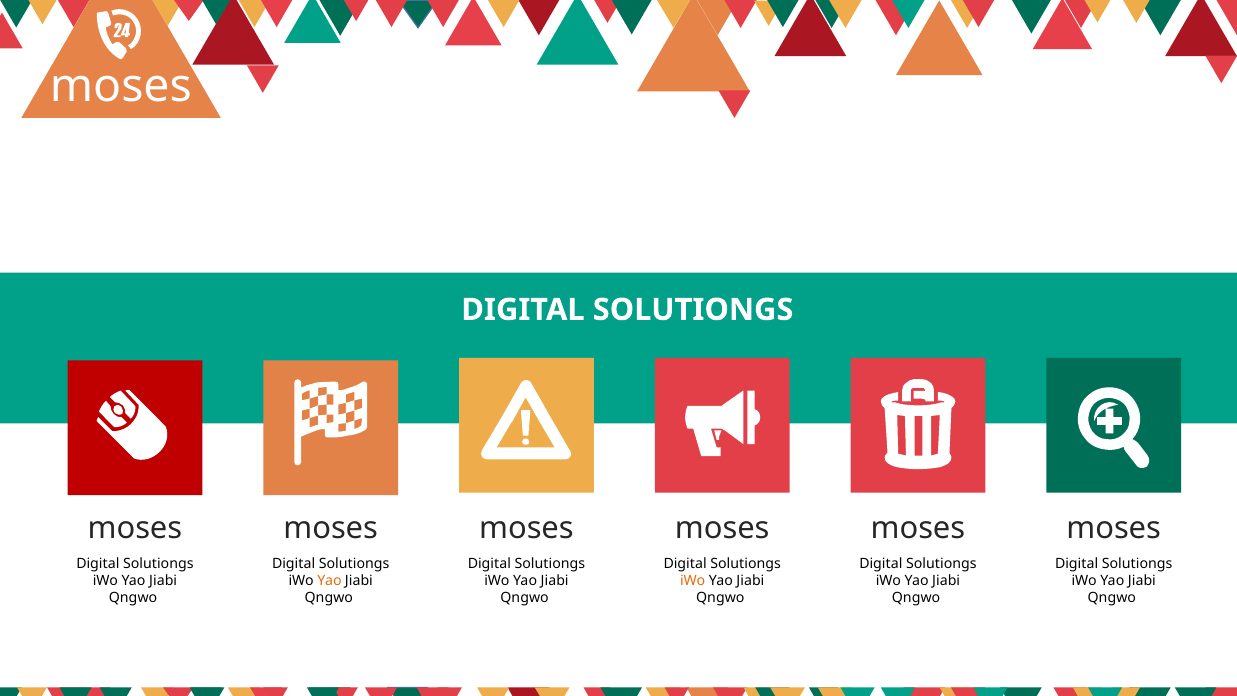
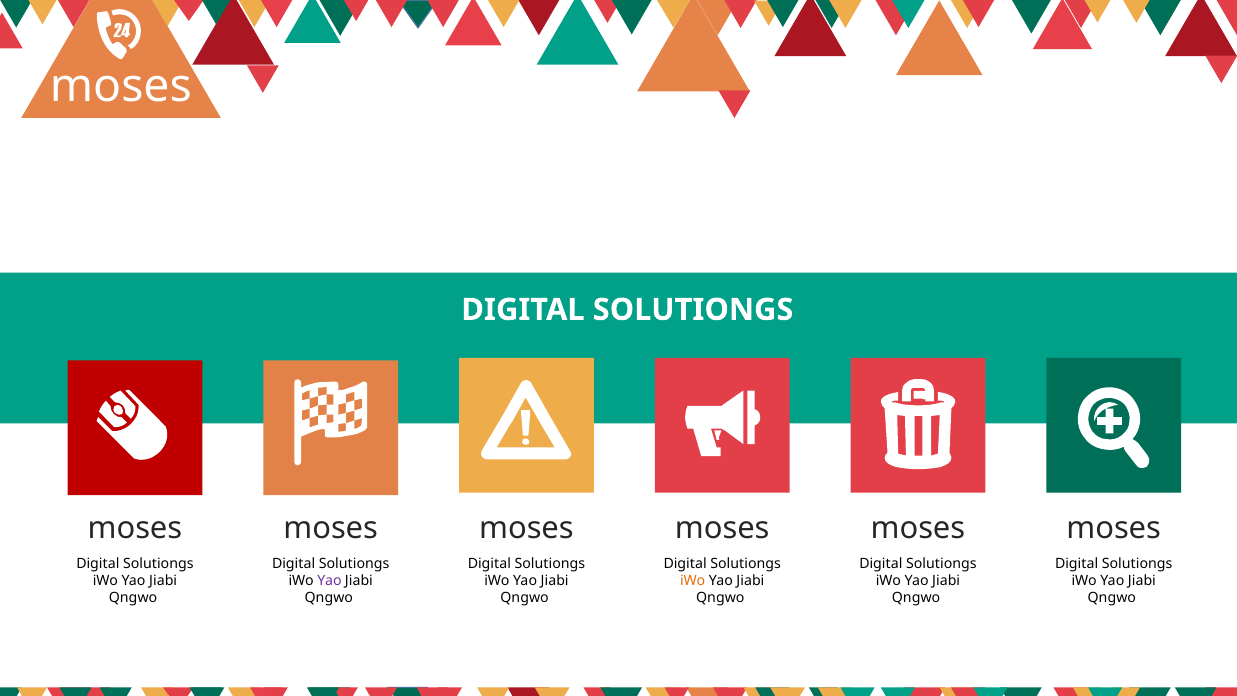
Yao at (329, 580) colour: orange -> purple
